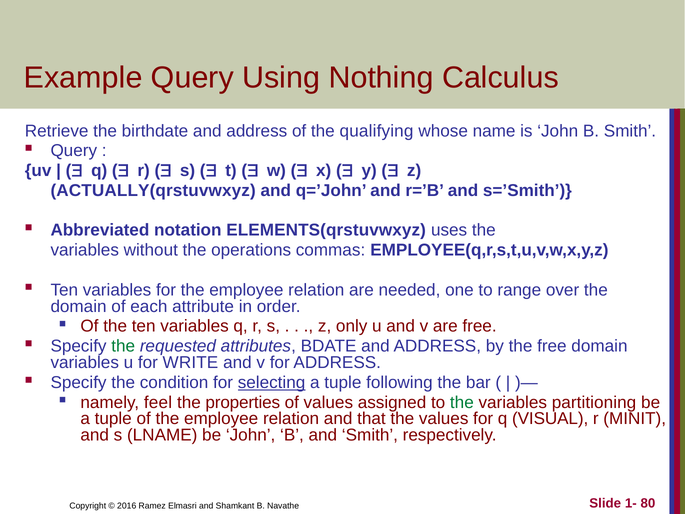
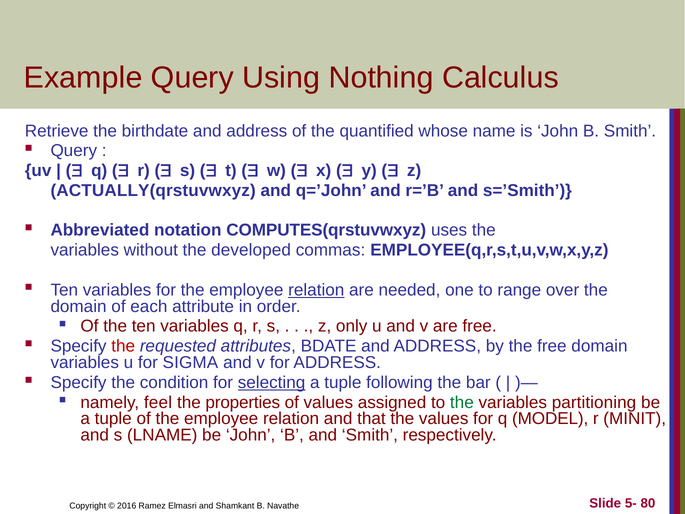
qualifying: qualifying -> quantified
ELEMENTS(qrstuvwxyz: ELEMENTS(qrstuvwxyz -> COMPUTES(qrstuvwxyz
operations: operations -> developed
relation at (316, 290) underline: none -> present
the at (123, 346) colour: green -> red
WRITE: WRITE -> SIGMA
VISUAL: VISUAL -> MODEL
1-: 1- -> 5-
